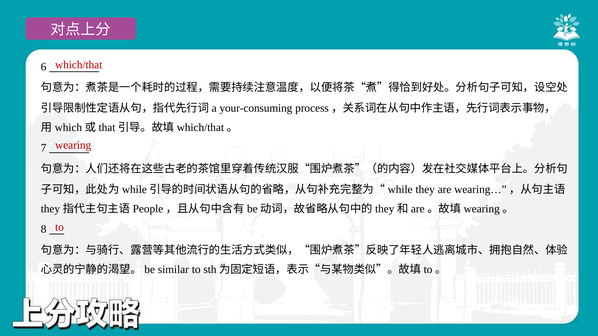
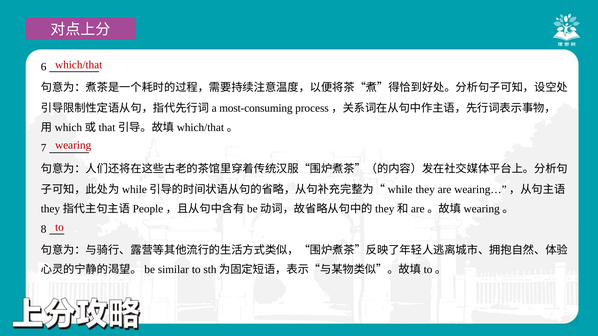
your-consuming: your-consuming -> most-consuming
